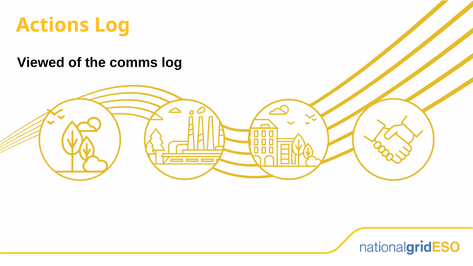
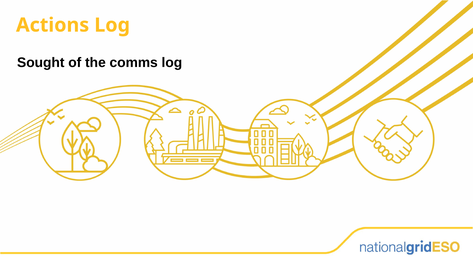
Viewed: Viewed -> Sought
